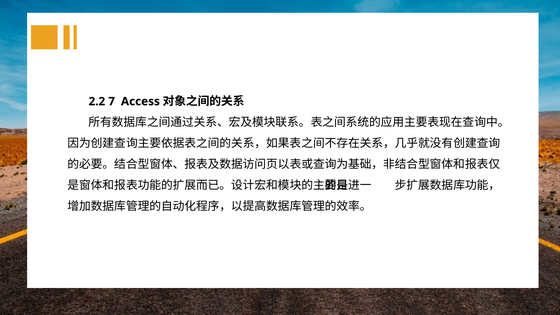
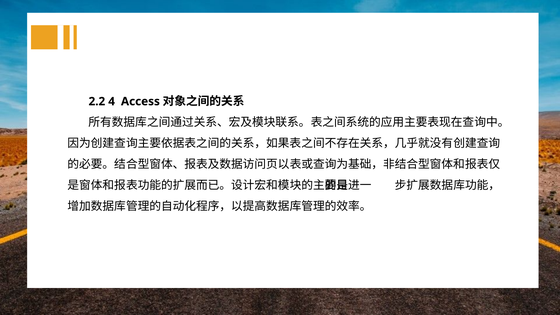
7: 7 -> 4
